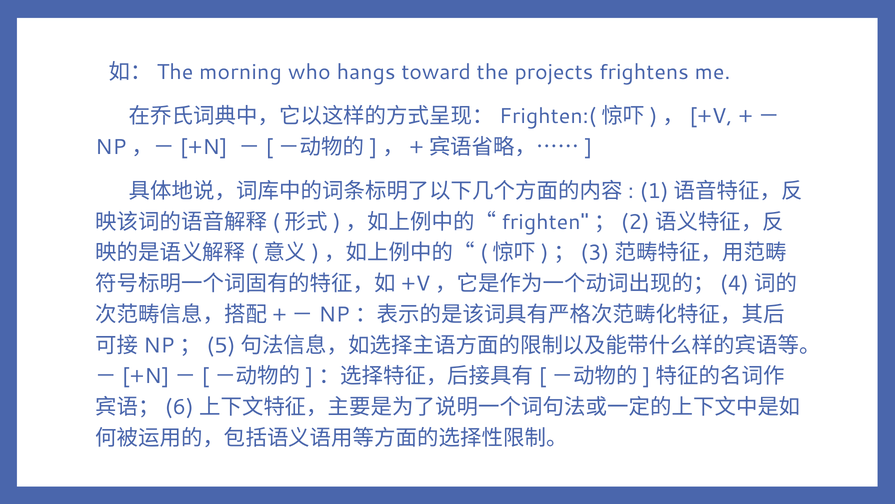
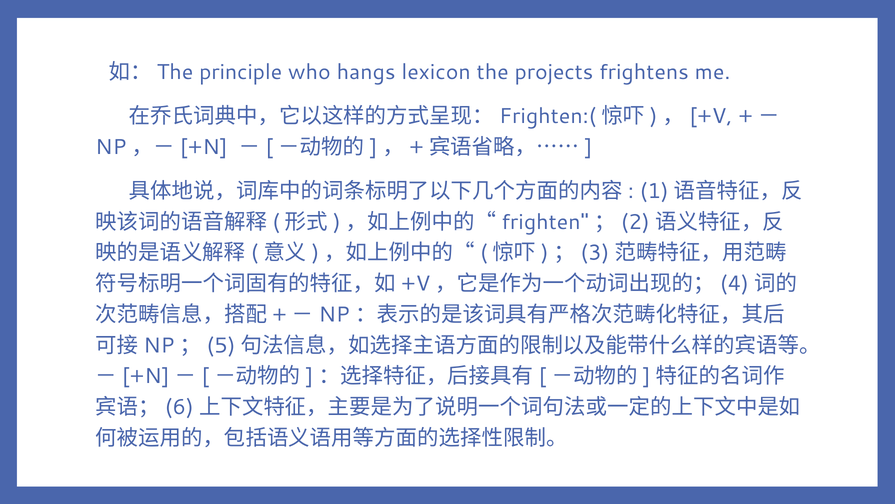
morning: morning -> principle
toward: toward -> lexicon
